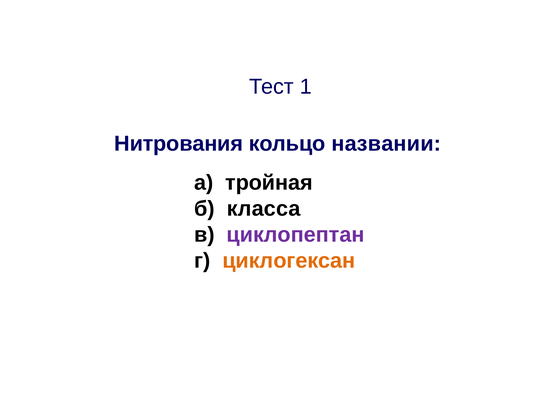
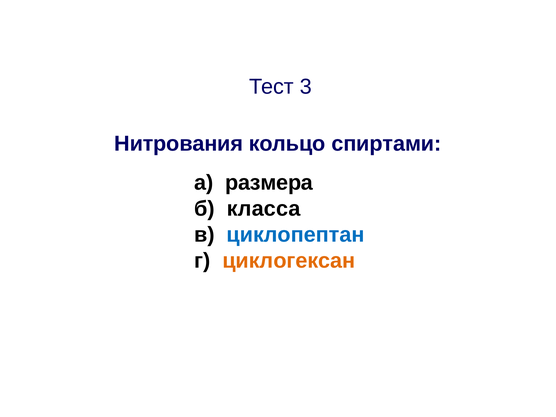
1: 1 -> 3
названии: названии -> спиртами
тройная: тройная -> размера
циклопептан colour: purple -> blue
